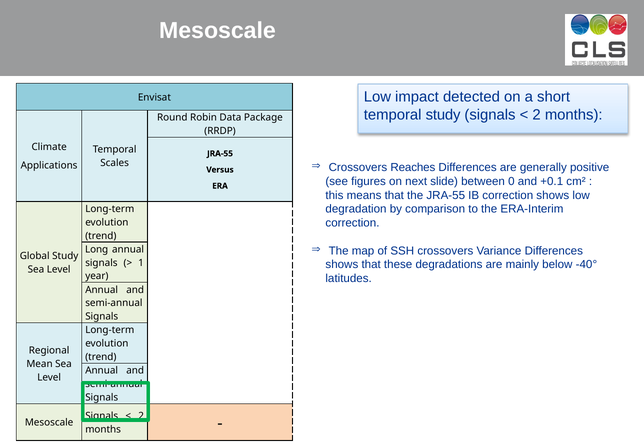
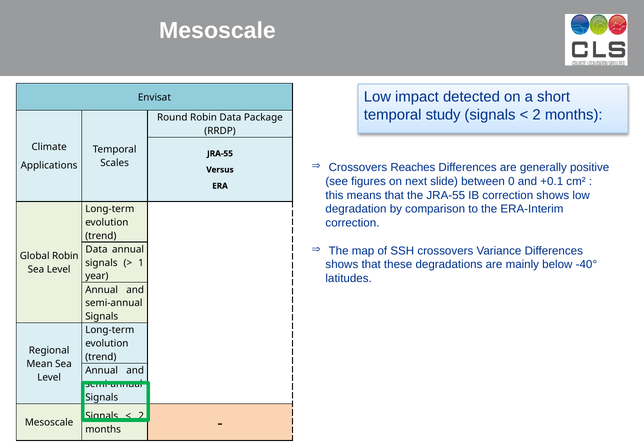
Long at (97, 249): Long -> Data
Global Study: Study -> Robin
